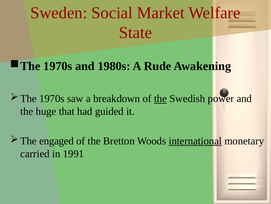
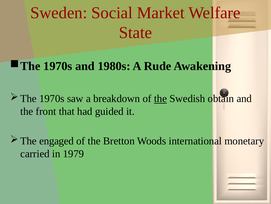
power: power -> obtain
huge: huge -> front
international underline: present -> none
1991: 1991 -> 1979
